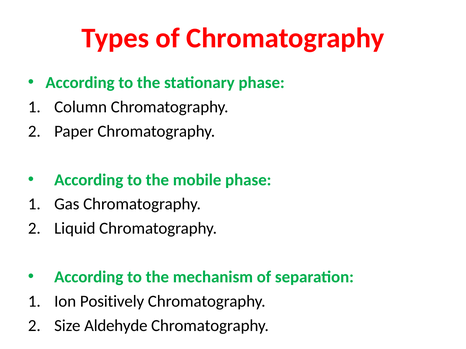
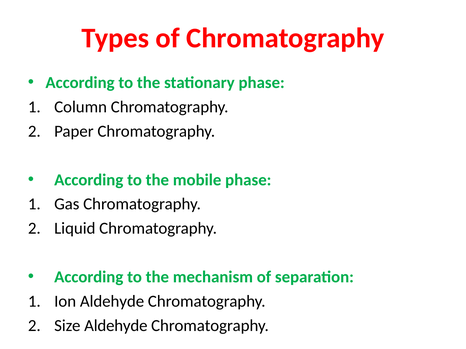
Ion Positively: Positively -> Aldehyde
